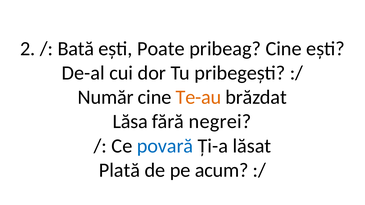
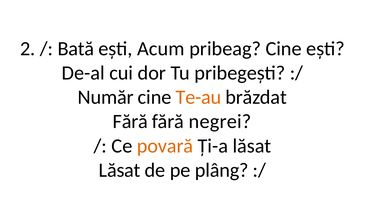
Poate: Poate -> Acum
Lăsa at (130, 122): Lăsa -> Fără
povară colour: blue -> orange
Plată at (120, 170): Plată -> Lăsat
acum: acum -> plâng
